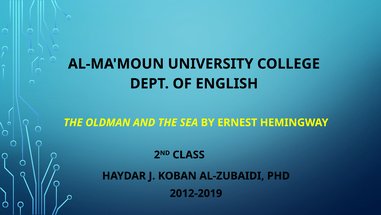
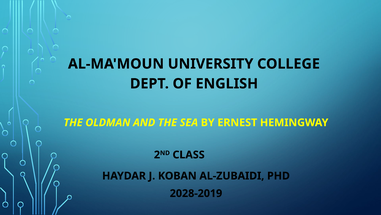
2012-2019: 2012-2019 -> 2028-2019
